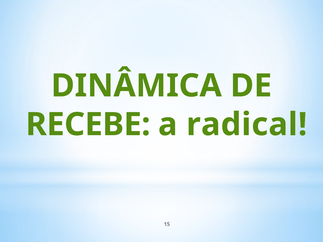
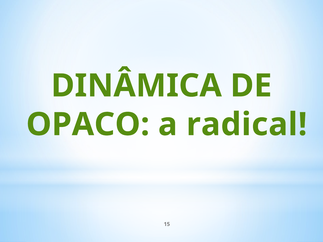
RECEBE: RECEBE -> OPACO
